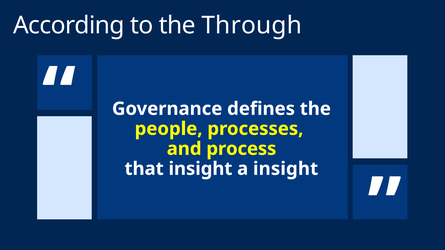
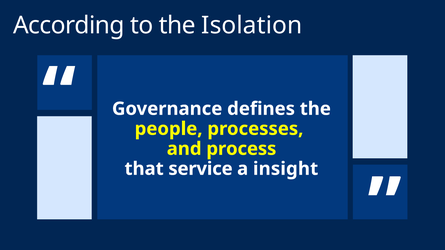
Through: Through -> Isolation
that insight: insight -> service
